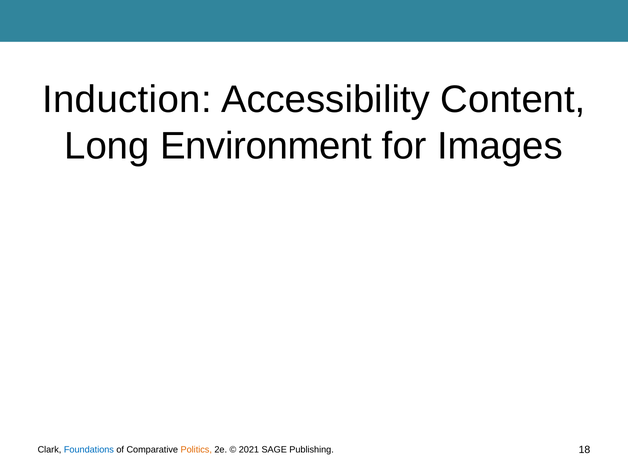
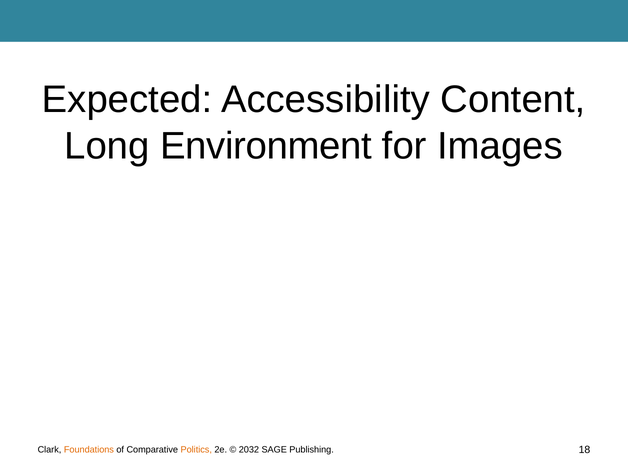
Induction: Induction -> Expected
Foundations colour: blue -> orange
2021: 2021 -> 2032
